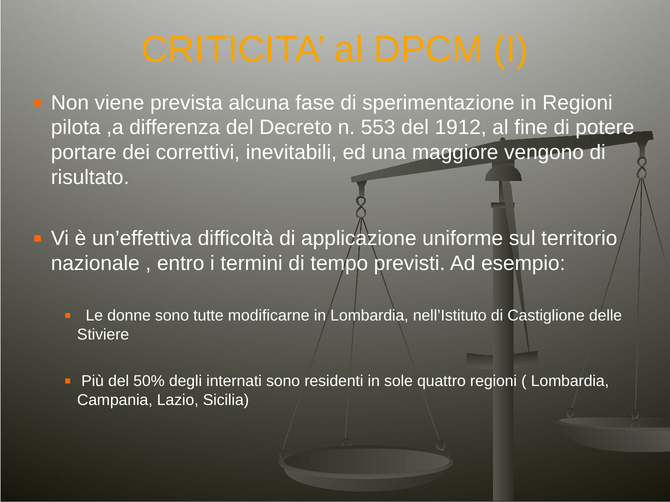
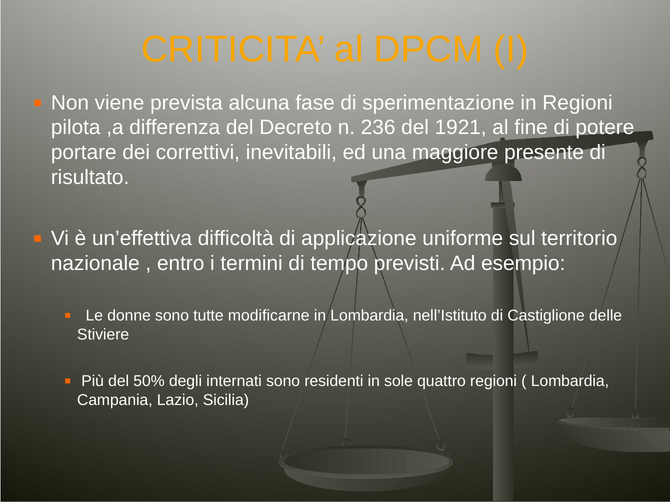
553: 553 -> 236
1912: 1912 -> 1921
vengono: vengono -> presente
